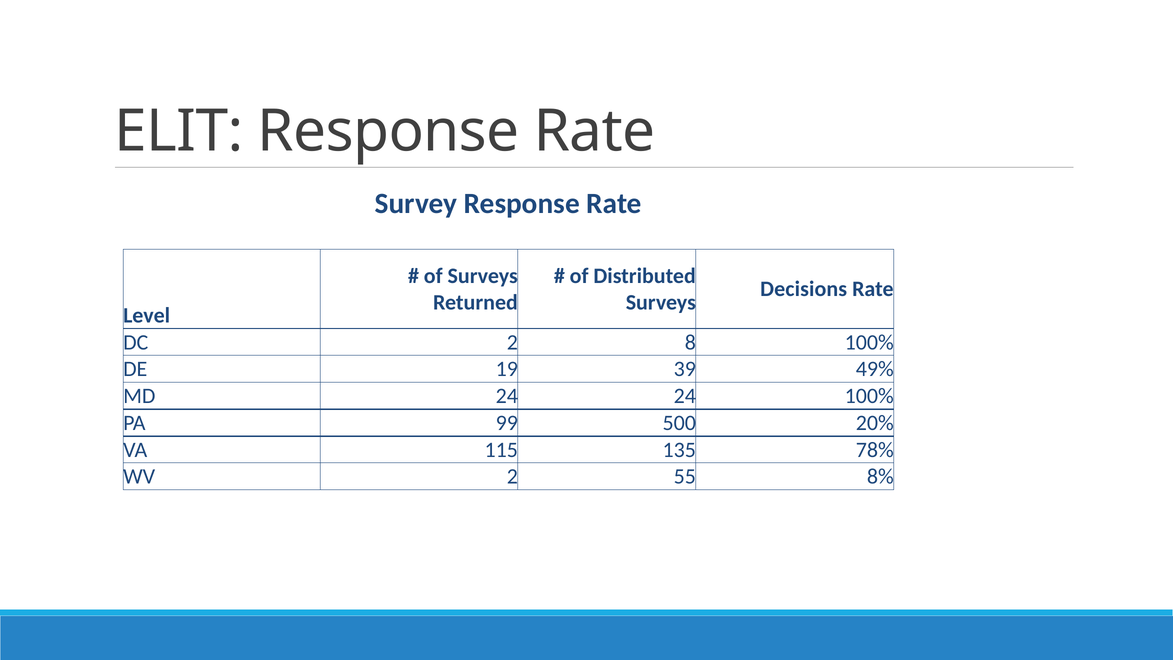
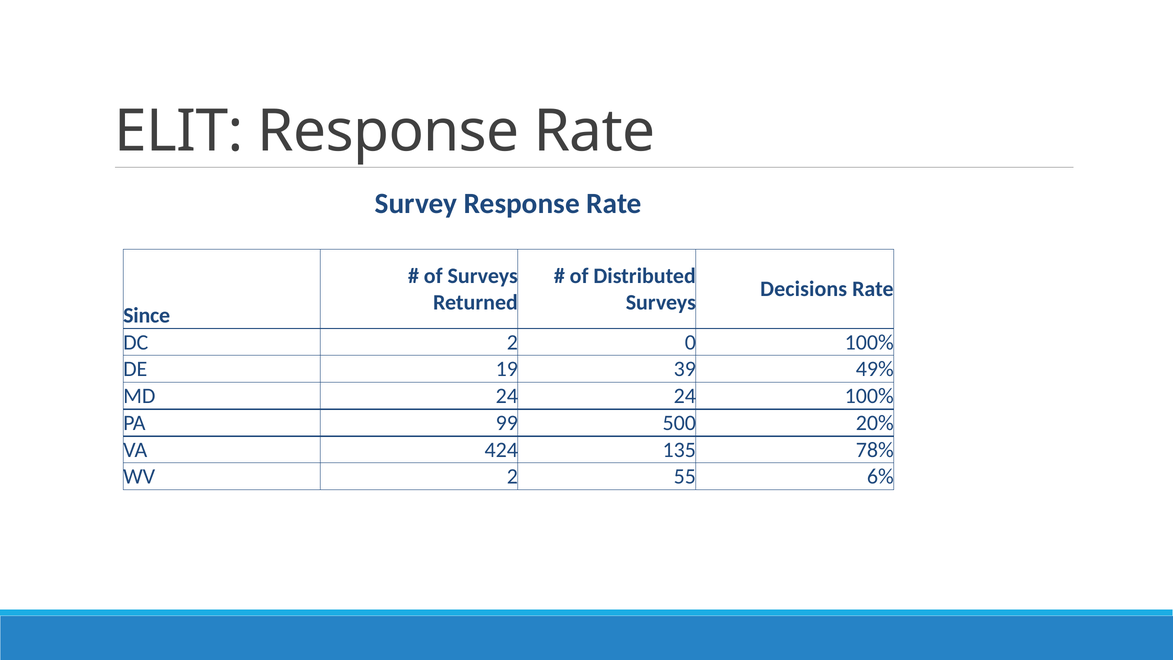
Level: Level -> Since
8: 8 -> 0
115: 115 -> 424
8%: 8% -> 6%
